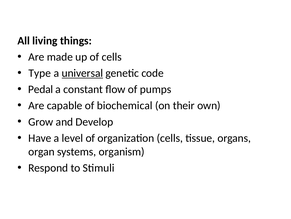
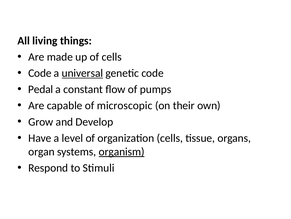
Type at (40, 73): Type -> Code
biochemical: biochemical -> microscopic
organism underline: none -> present
